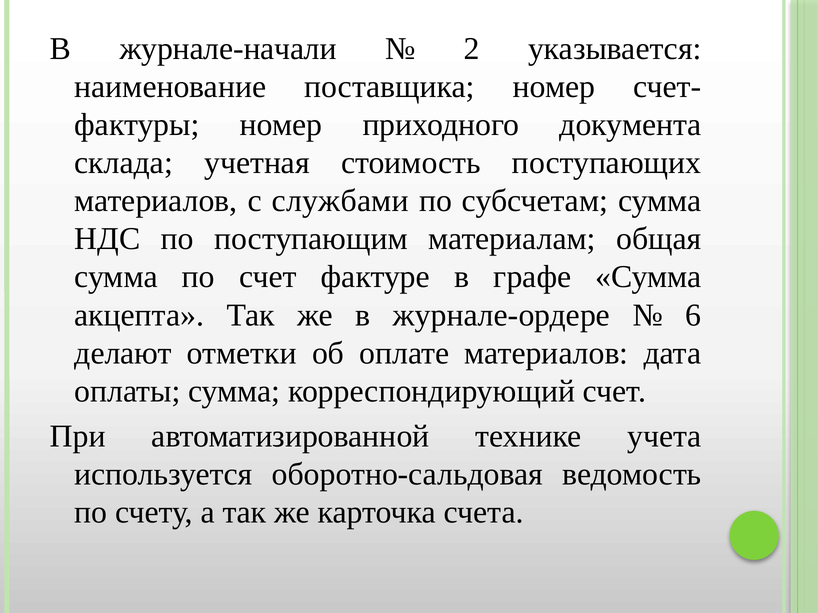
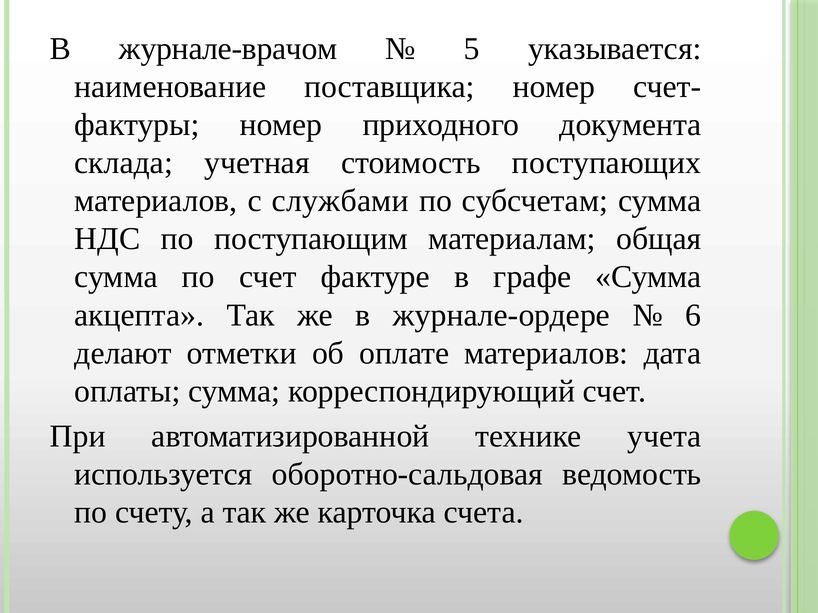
журнале-начали: журнале-начали -> журнале-врачом
2: 2 -> 5
